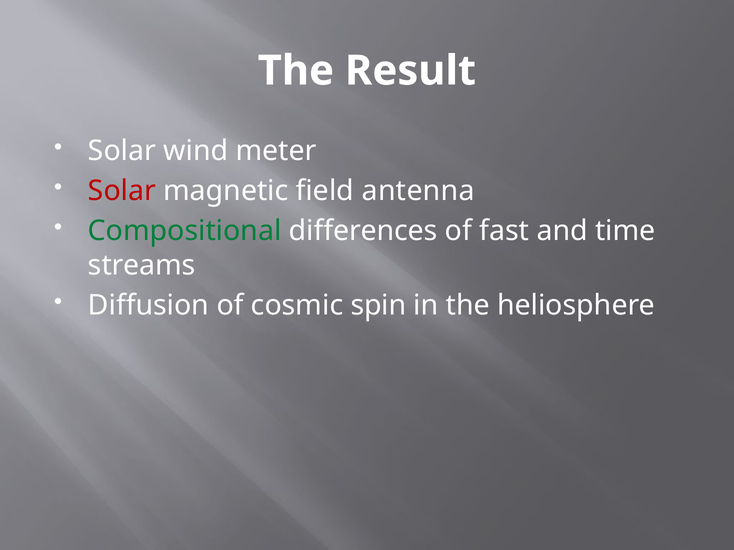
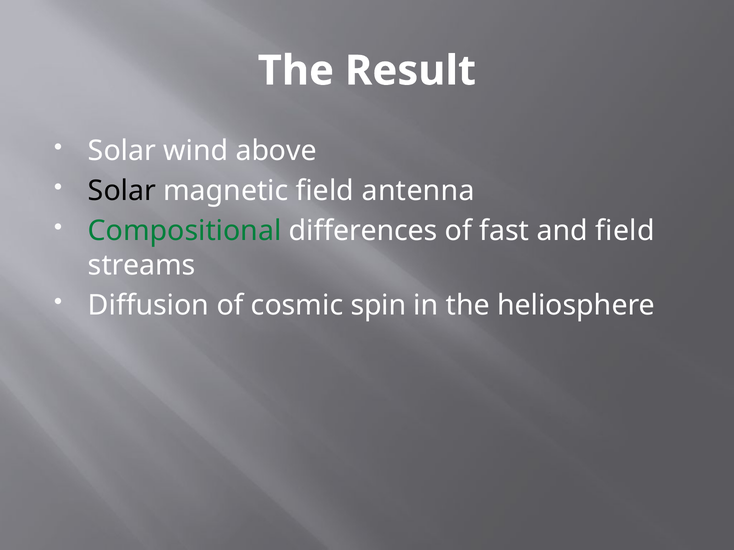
meter: meter -> above
Solar at (122, 191) colour: red -> black
and time: time -> field
